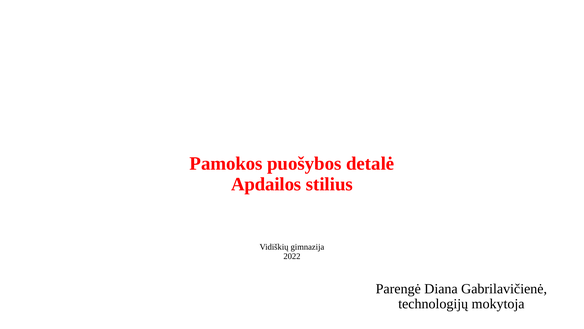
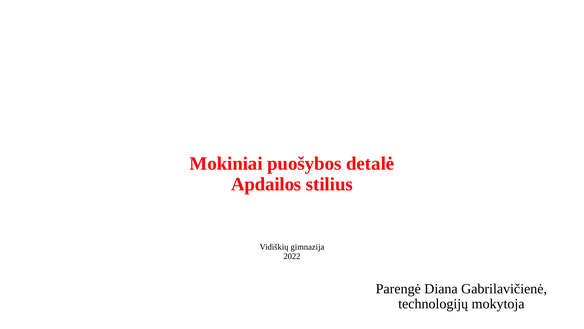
Pamokos: Pamokos -> Mokiniai
